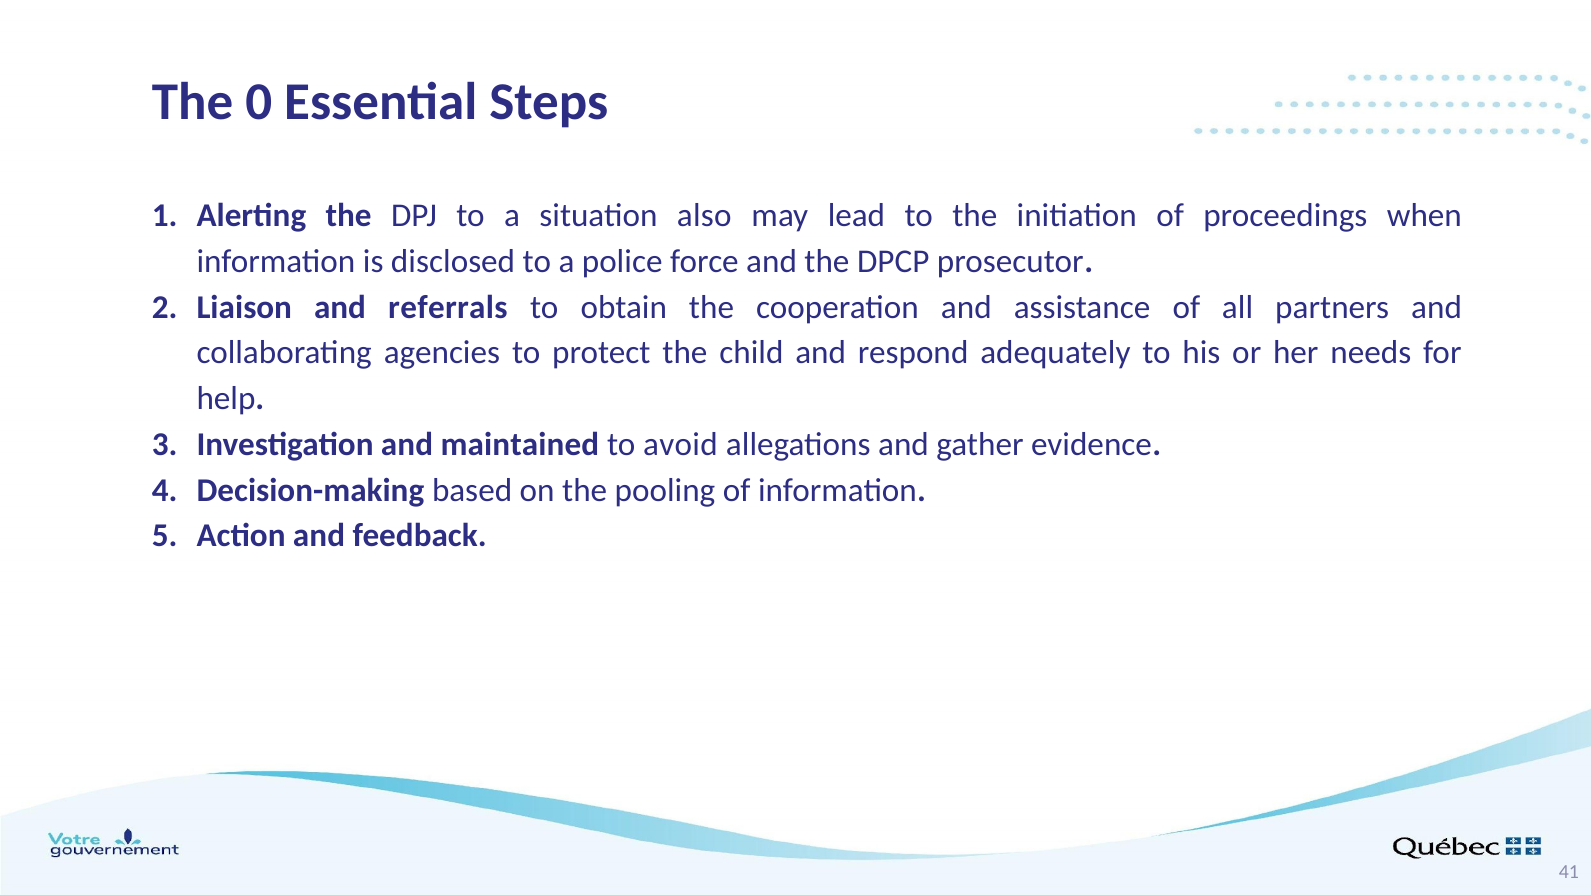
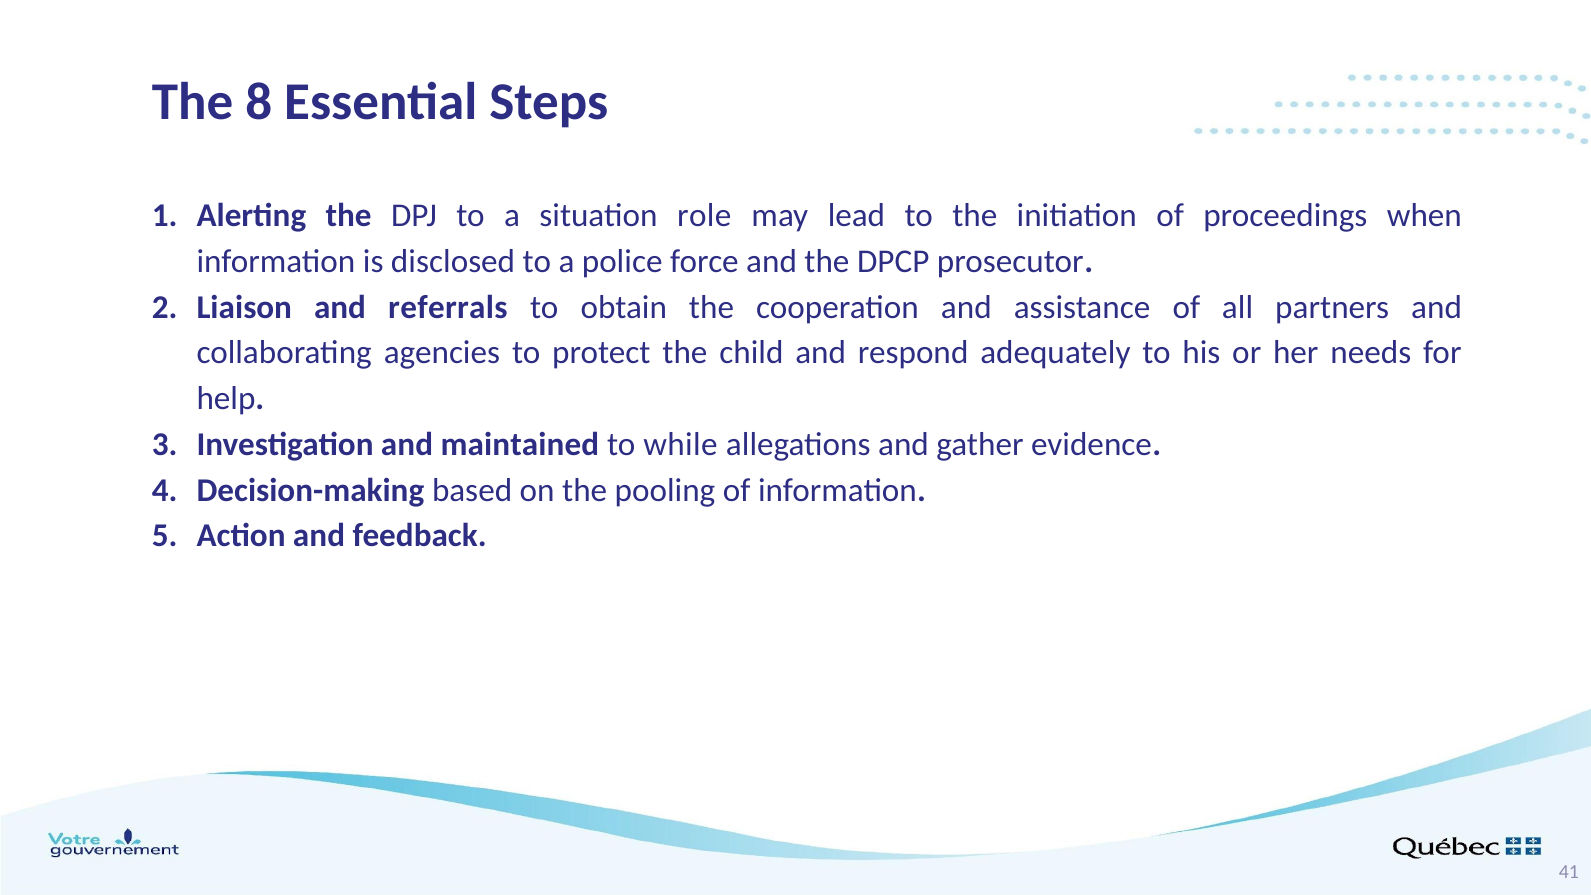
0: 0 -> 8
also: also -> role
avoid: avoid -> while
